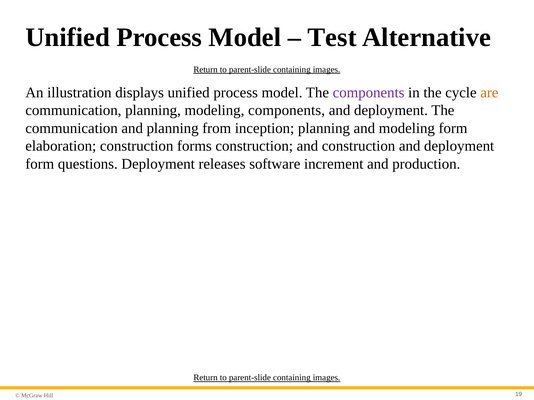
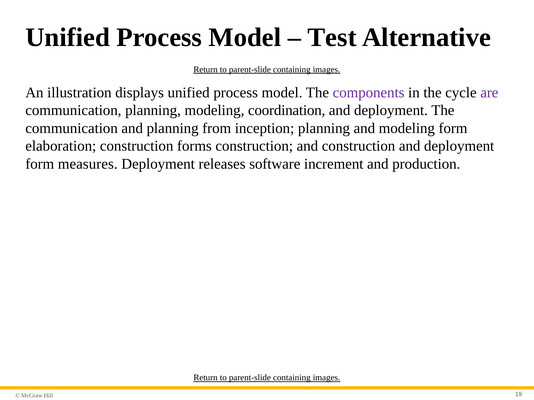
are colour: orange -> purple
modeling components: components -> coordination
questions: questions -> measures
